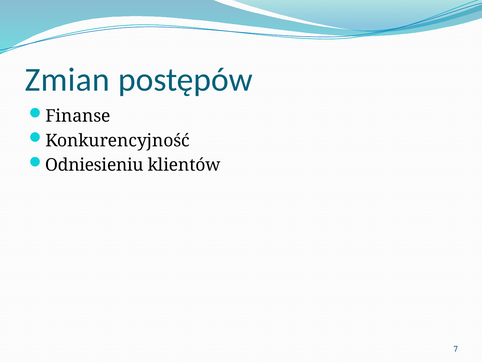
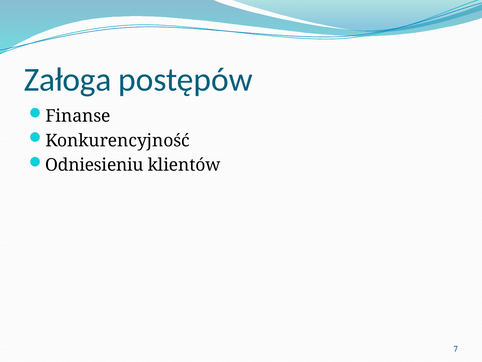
Zmian: Zmian -> Załoga
